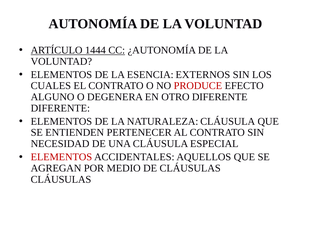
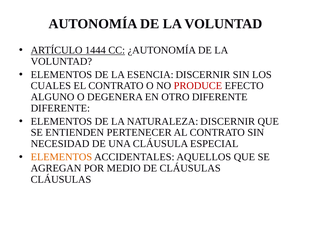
ESENCIA EXTERNOS: EXTERNOS -> DISCERNIR
NATURALEZA CLÁUSULA: CLÁUSULA -> DISCERNIR
ELEMENTOS at (61, 157) colour: red -> orange
